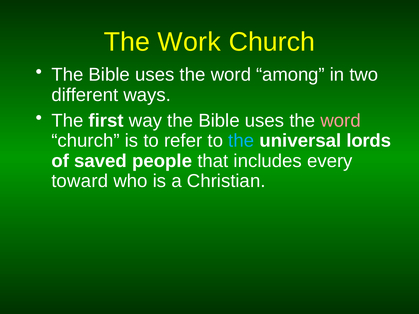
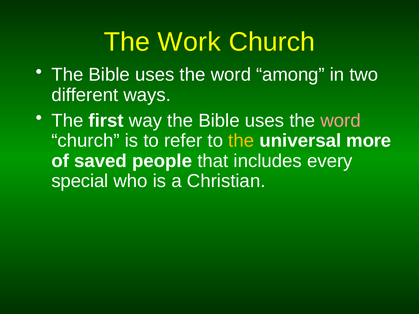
the at (241, 141) colour: light blue -> yellow
lords: lords -> more
toward: toward -> special
